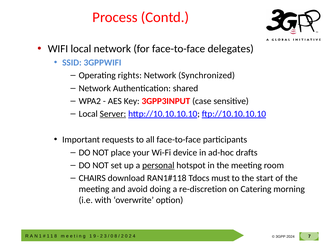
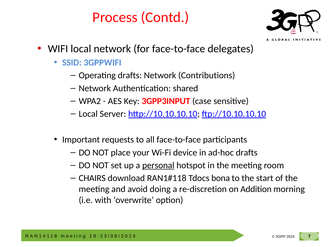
Operating rights: rights -> drafts
Synchronized: Synchronized -> Contributions
Server underline: present -> none
must: must -> bona
Catering: Catering -> Addition
